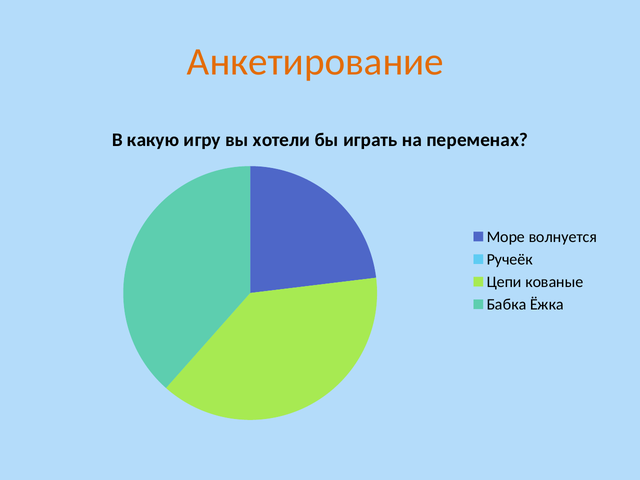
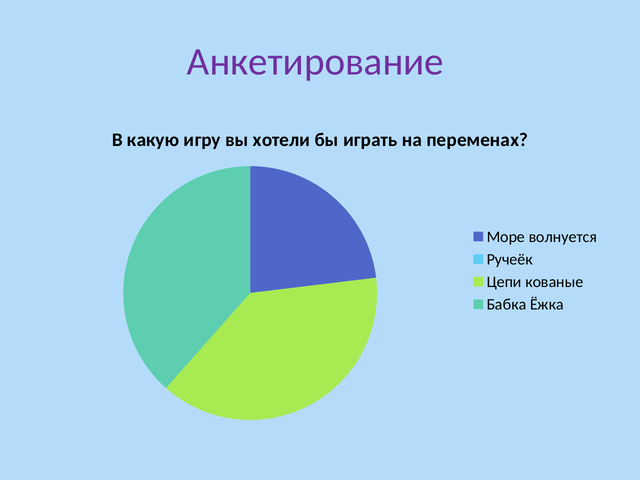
Анкетирование colour: orange -> purple
